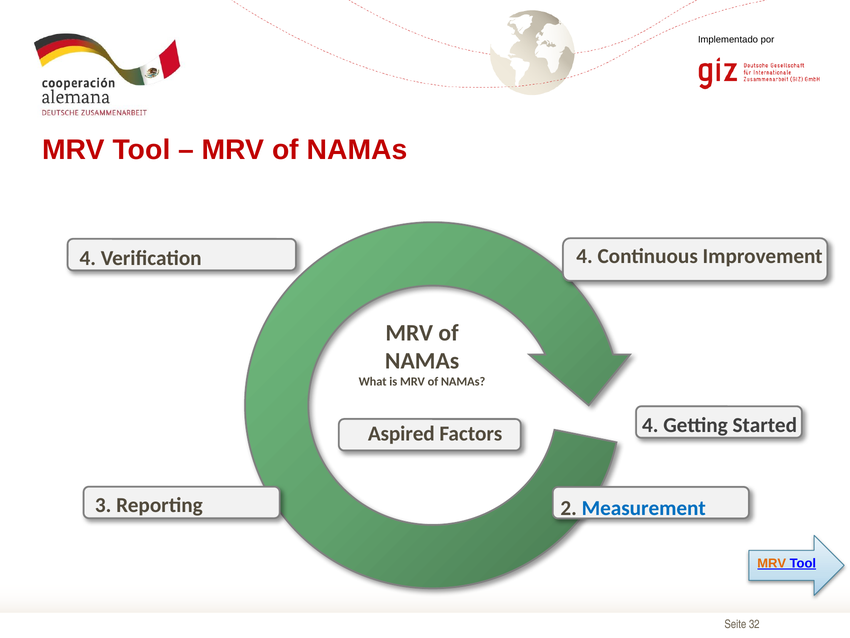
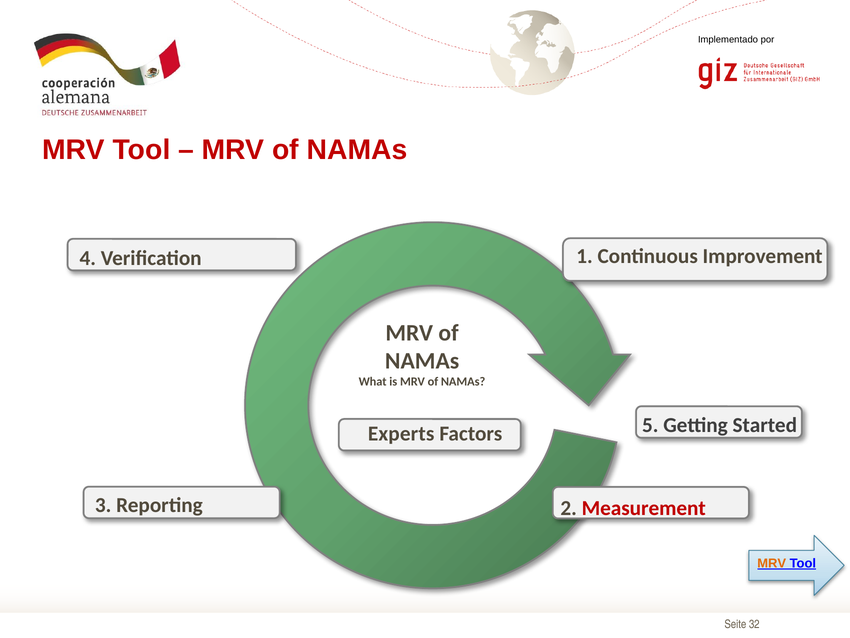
Verification 4: 4 -> 1
Aspired: Aspired -> Experts
Factors 4: 4 -> 5
Measurement colour: blue -> red
